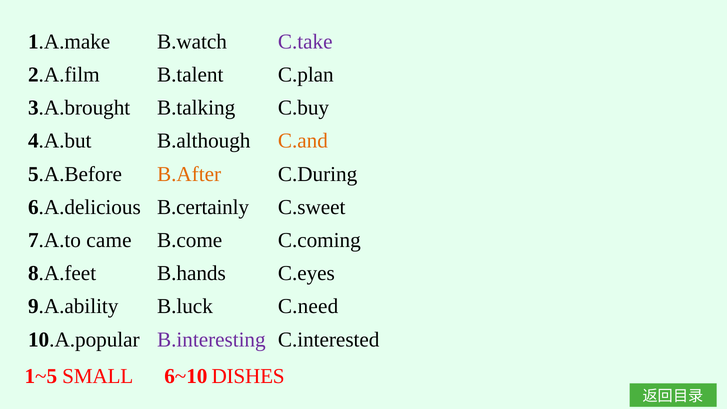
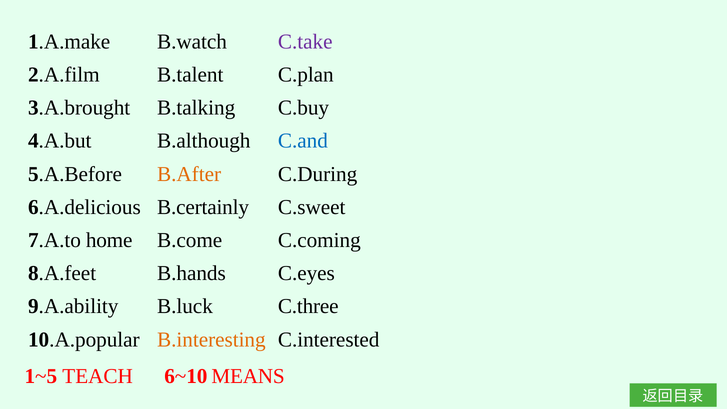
C.and colour: orange -> blue
came: came -> home
C.need: C.need -> C.three
B.interesting colour: purple -> orange
SMALL: SMALL -> TEACH
DISHES: DISHES -> MEANS
